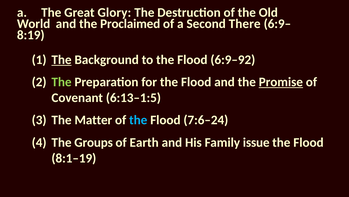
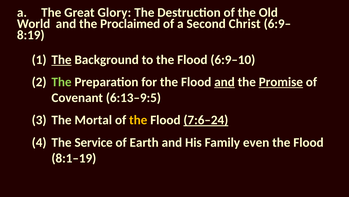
There: There -> Christ
6:9–92: 6:9–92 -> 6:9–10
and at (225, 82) underline: none -> present
6:13–1:5: 6:13–1:5 -> 6:13–9:5
Matter: Matter -> Mortal
the at (138, 120) colour: light blue -> yellow
7:6–24 underline: none -> present
Groups: Groups -> Service
issue: issue -> even
